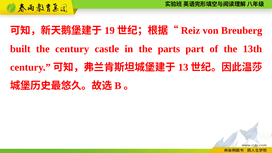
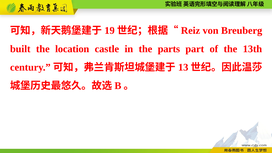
the century: century -> location
